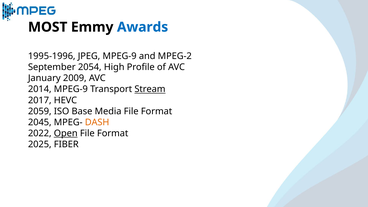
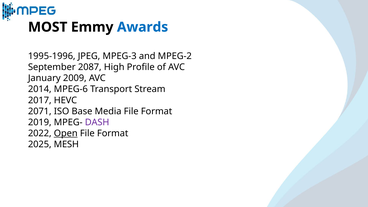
JPEG MPEG-9: MPEG-9 -> MPEG-3
2054: 2054 -> 2087
2014 MPEG-9: MPEG-9 -> MPEG-6
Stream underline: present -> none
2059: 2059 -> 2071
2045: 2045 -> 2019
DASH colour: orange -> purple
FIBER: FIBER -> MESH
